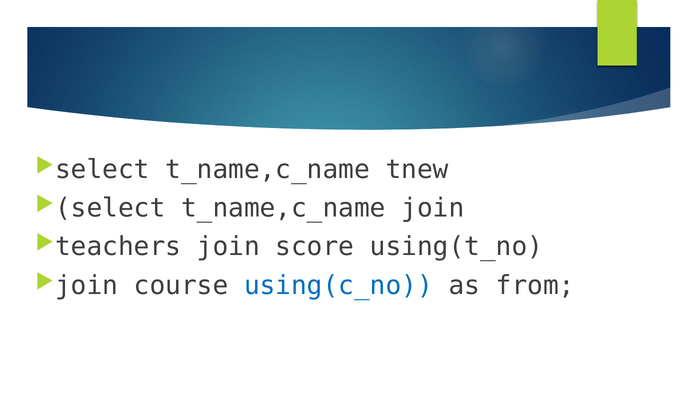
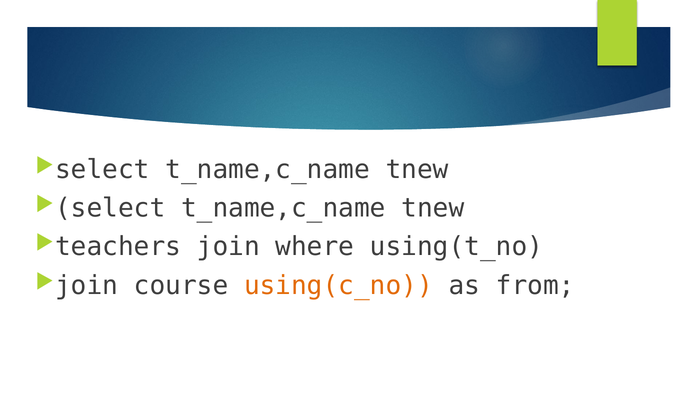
join at (433, 208): join -> tnew
score: score -> where
using(c_no colour: blue -> orange
